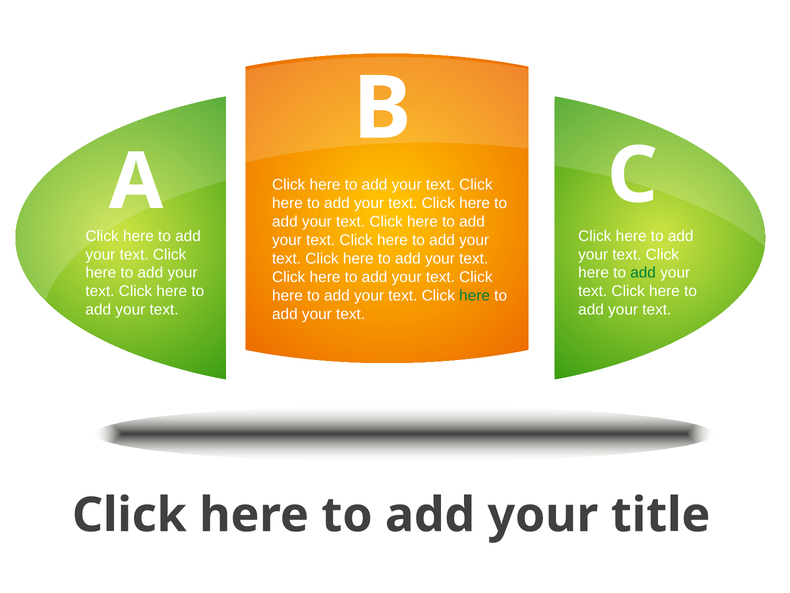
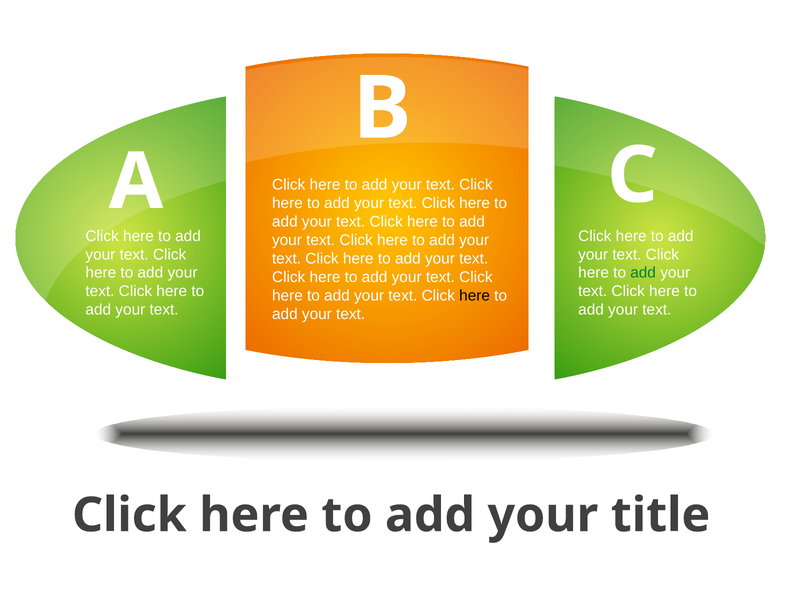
here at (475, 295) colour: green -> black
